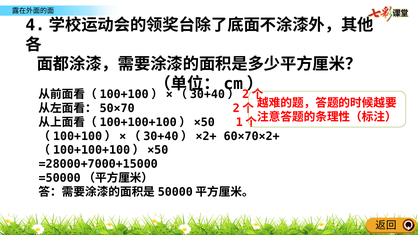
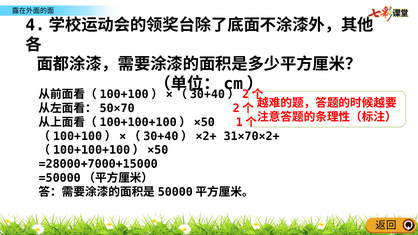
60×70×2+: 60×70×2+ -> 31×70×2+
